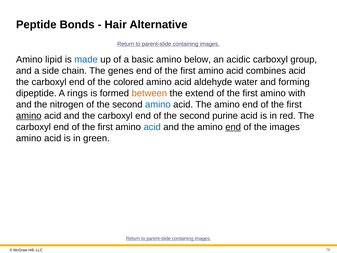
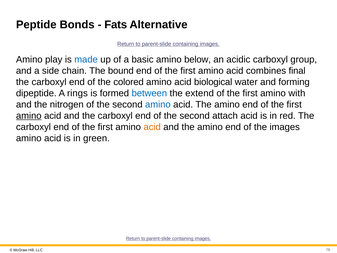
Hair: Hair -> Fats
lipid: lipid -> play
genes: genes -> bound
combines acid: acid -> final
aldehyde: aldehyde -> biological
between colour: orange -> blue
purine: purine -> attach
acid at (152, 127) colour: blue -> orange
end at (233, 127) underline: present -> none
